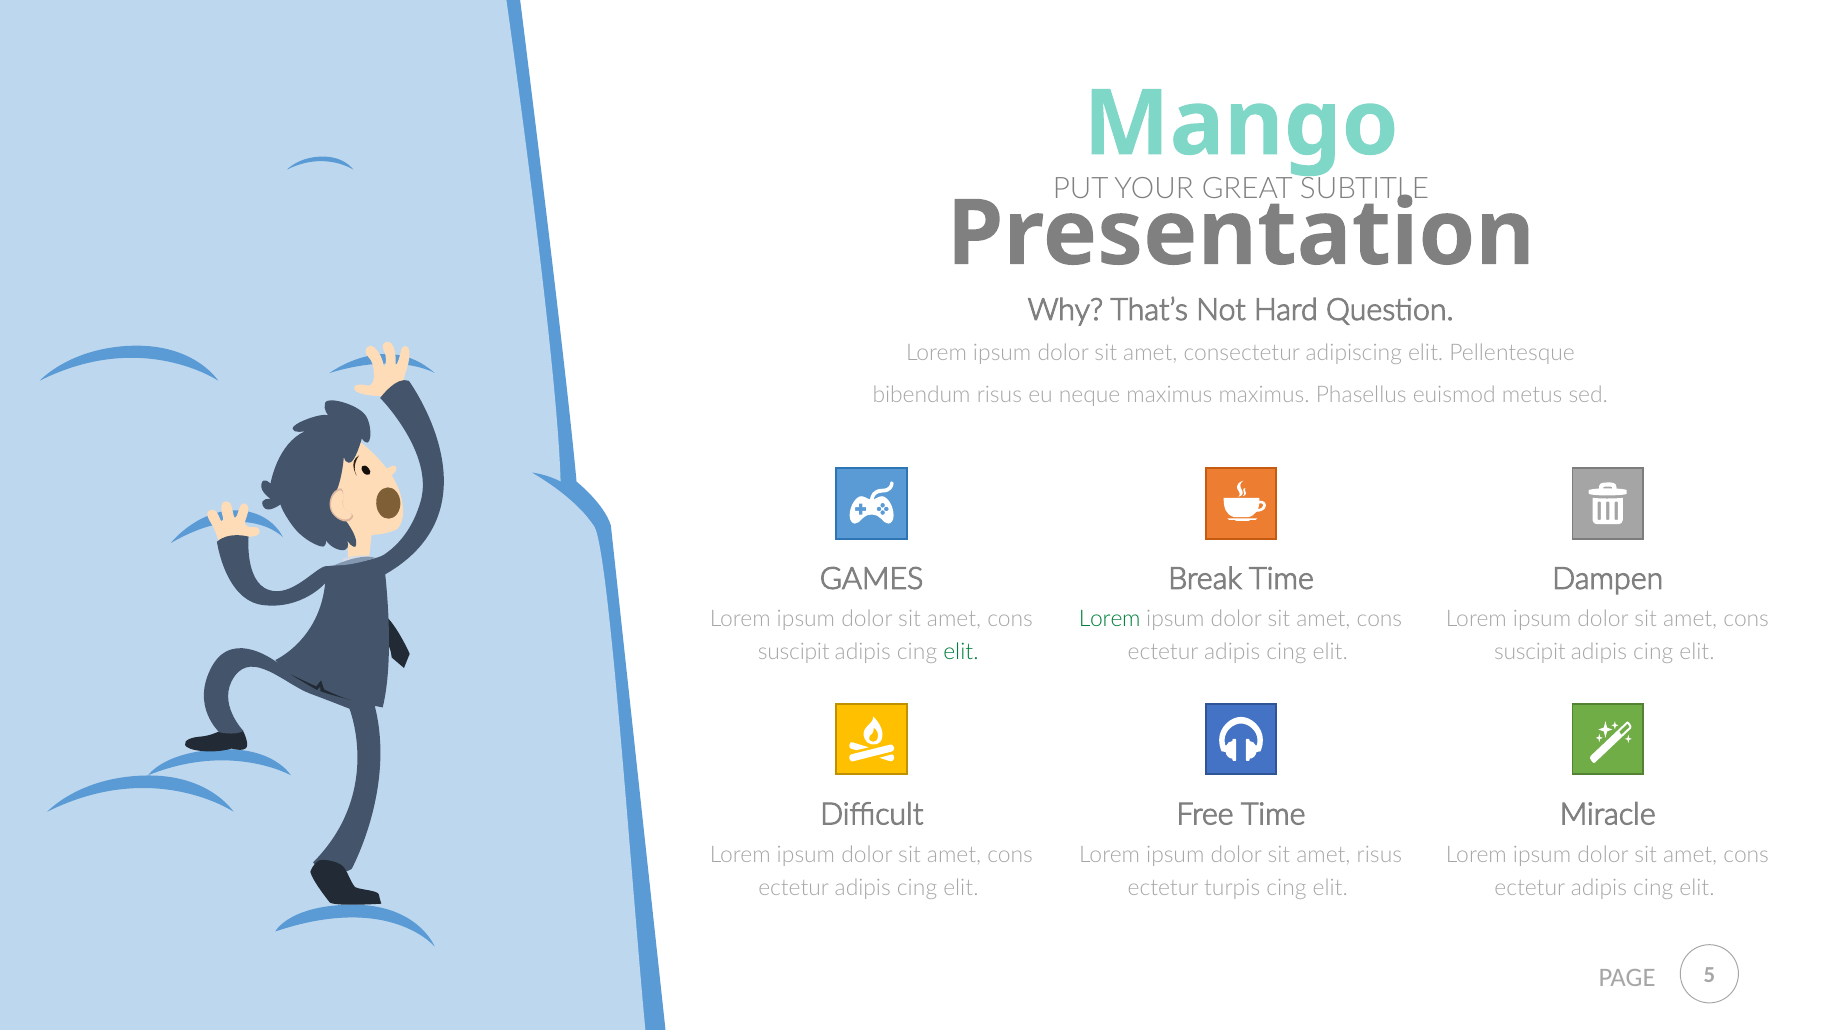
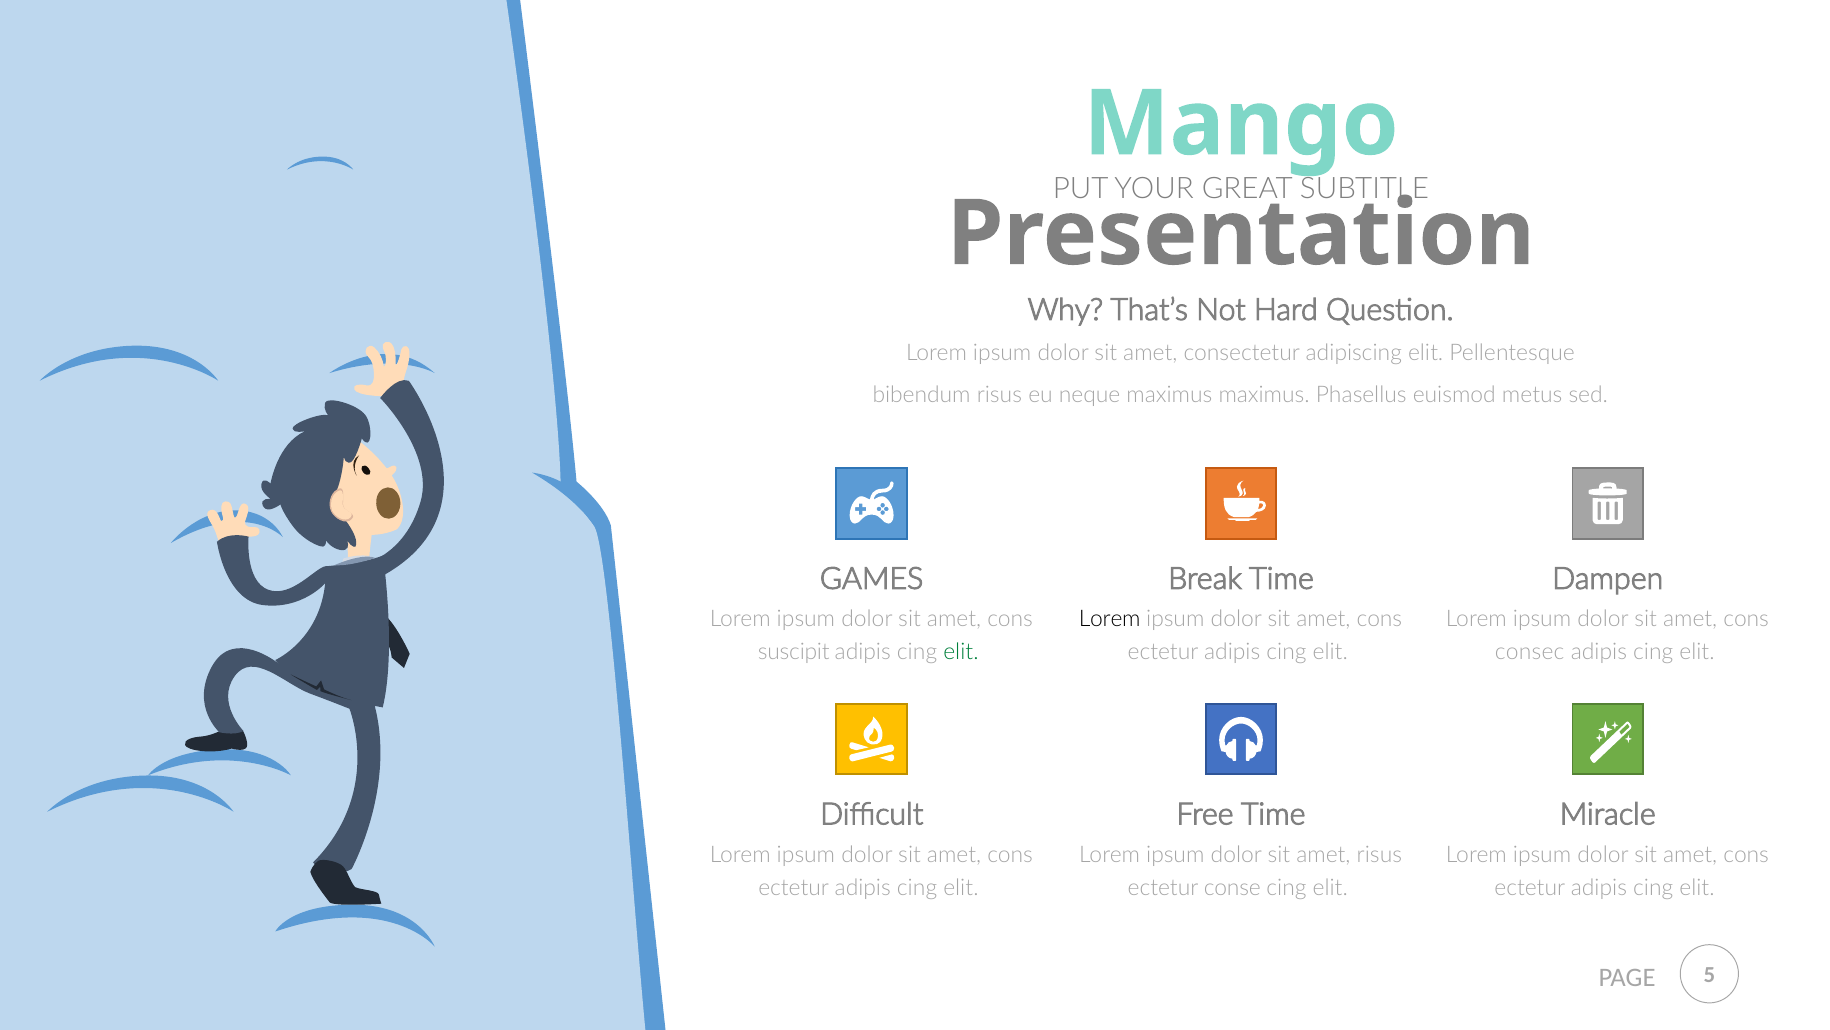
Lorem at (1110, 619) colour: green -> black
suscipit at (1530, 652): suscipit -> consec
turpis: turpis -> conse
